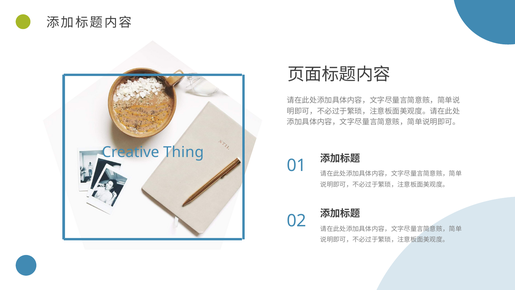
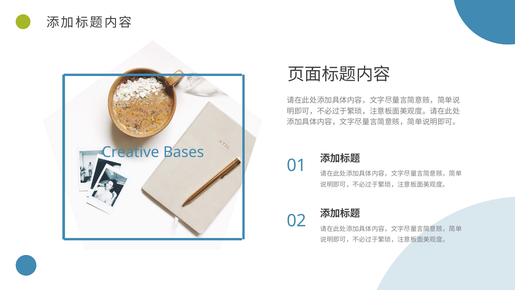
Thing: Thing -> Bases
